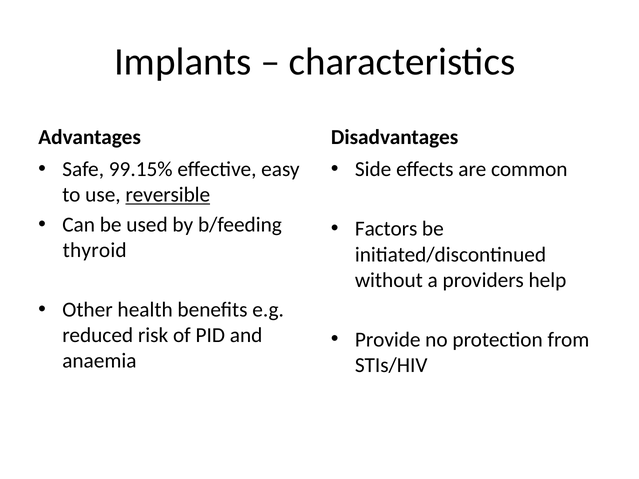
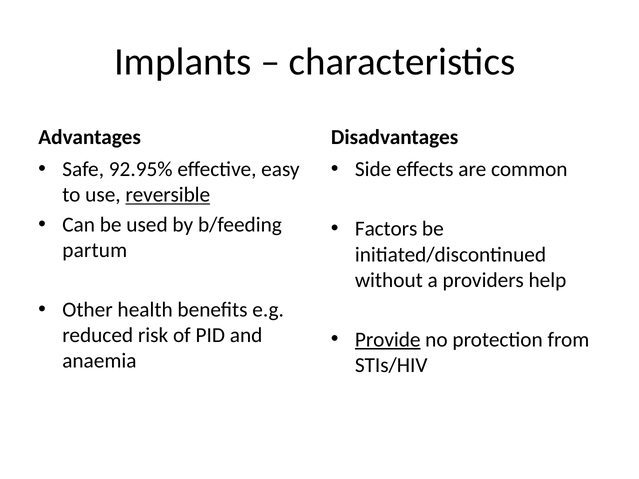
99.15%: 99.15% -> 92.95%
thyroid: thyroid -> partum
Provide underline: none -> present
